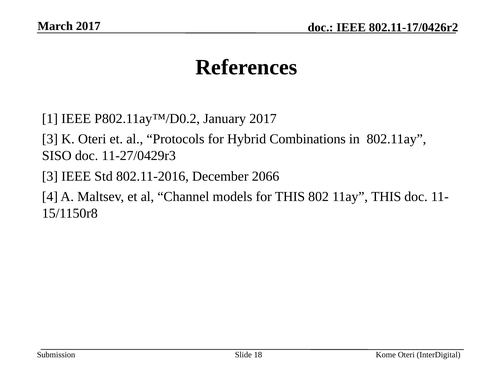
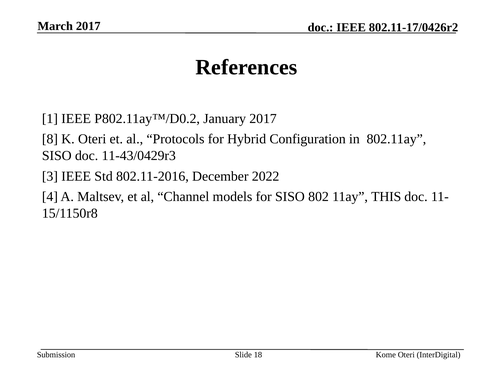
3 at (50, 139): 3 -> 8
Combinations: Combinations -> Configuration
11-27/0429r3: 11-27/0429r3 -> 11-43/0429r3
2066: 2066 -> 2022
for THIS: THIS -> SISO
